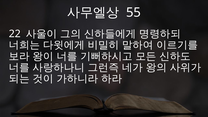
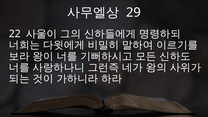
55: 55 -> 29
